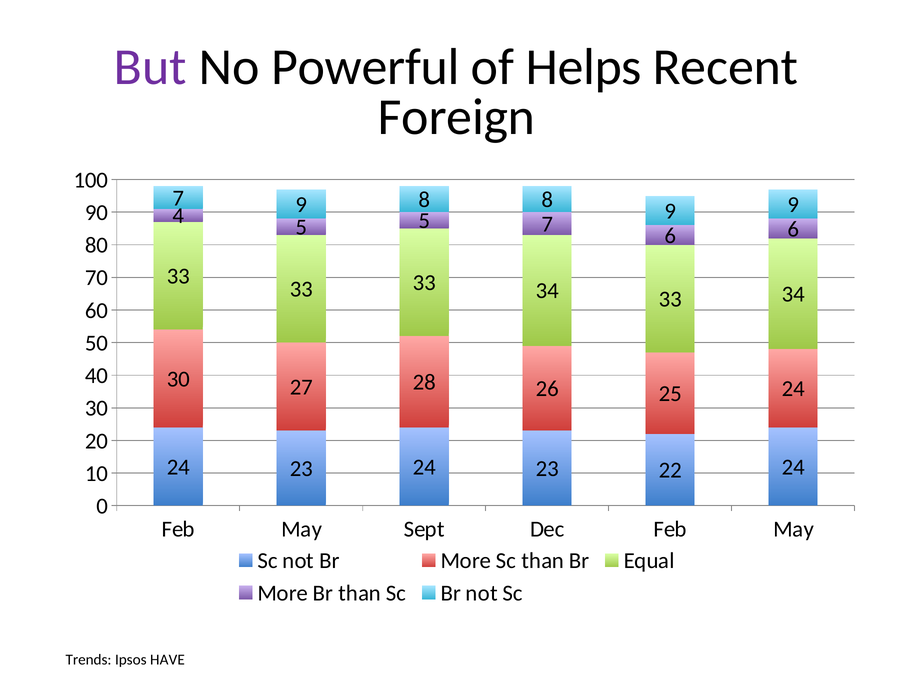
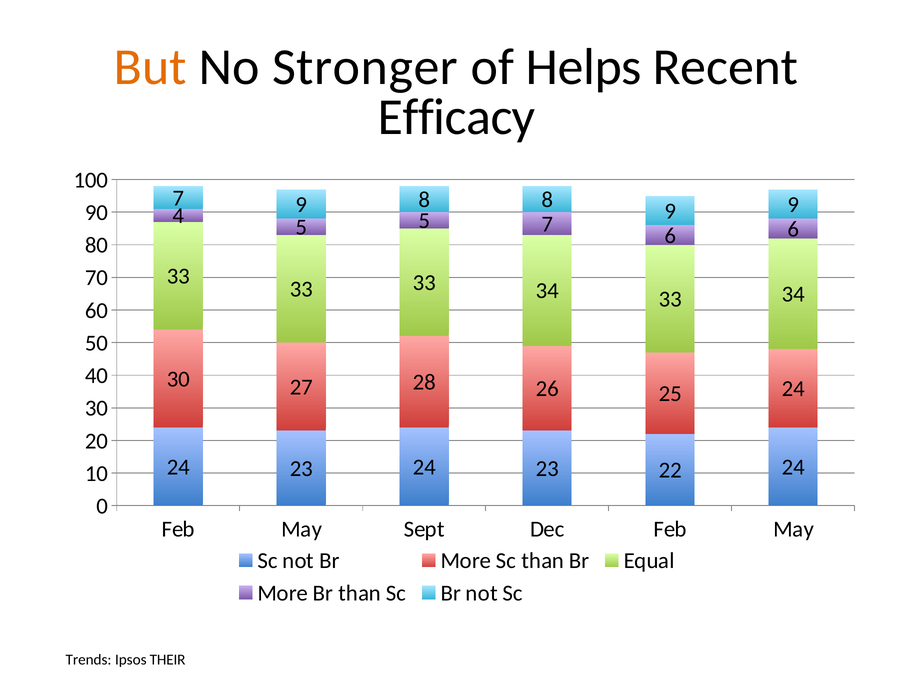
But colour: purple -> orange
Powerful: Powerful -> Stronger
Foreign: Foreign -> Efficacy
HAVE: HAVE -> THEIR
